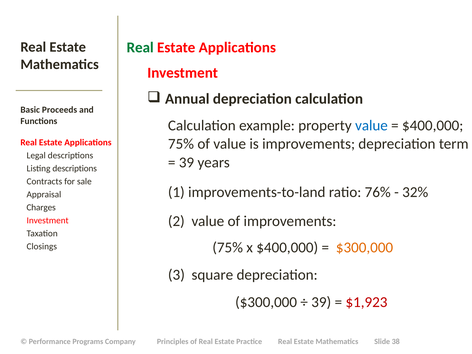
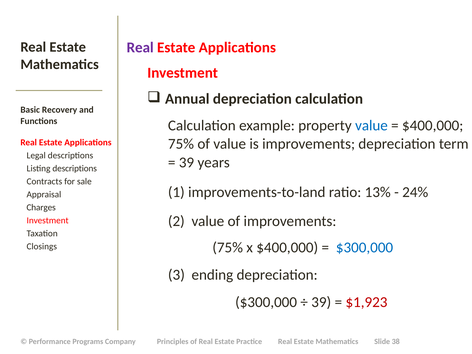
Real at (140, 48) colour: green -> purple
Proceeds: Proceeds -> Recovery
76%: 76% -> 13%
32%: 32% -> 24%
$300,000 at (364, 248) colour: orange -> blue
square: square -> ending
